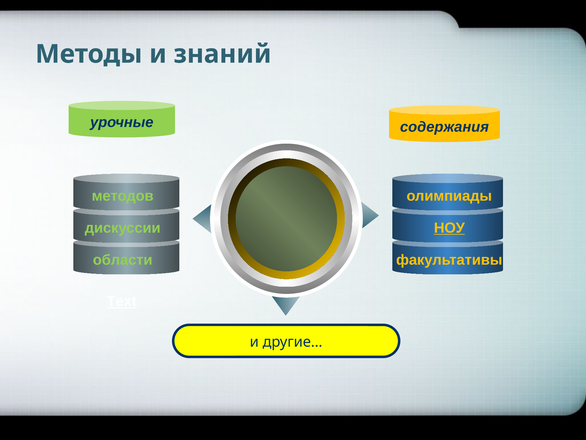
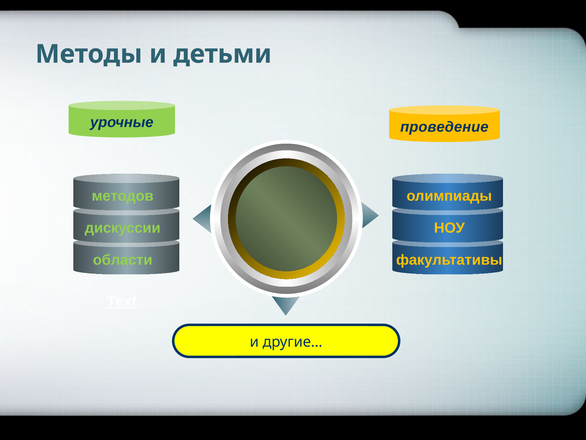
знаний: знаний -> детьми
содержания: содержания -> проведение
НОУ underline: present -> none
